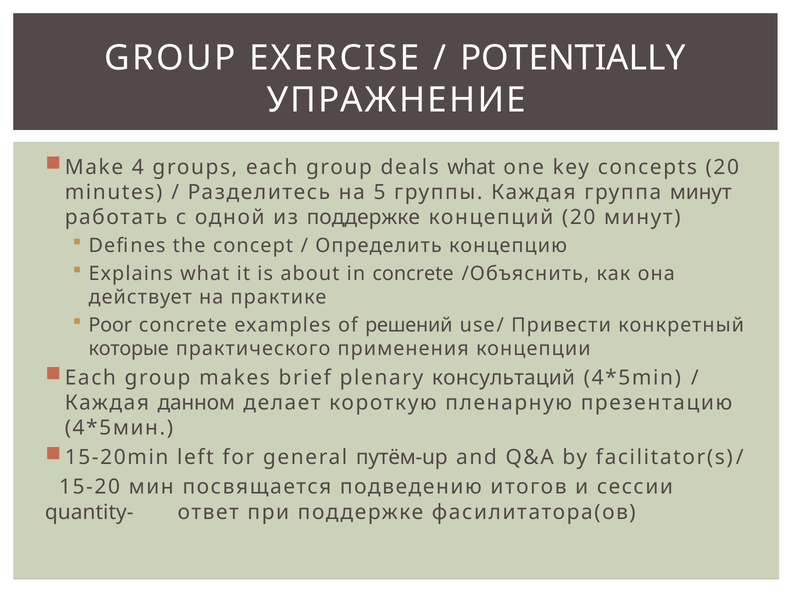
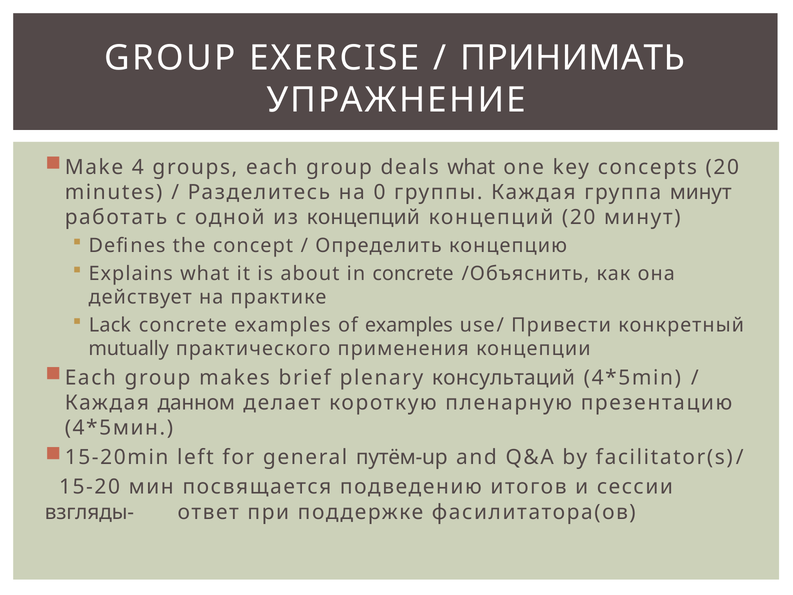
POTENTIALLY: POTENTIALLY -> ПРИНИМАТЬ
5: 5 -> 0
из поддержке: поддержке -> концепций
Poor: Poor -> Lack
of решений: решений -> examples
которые: которые -> mutually
quantity-: quantity- -> взгляды-
